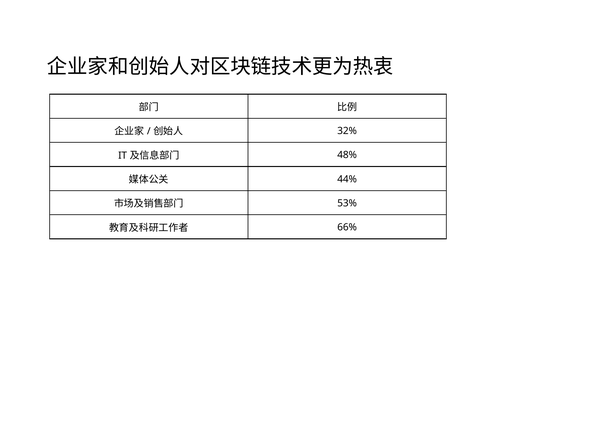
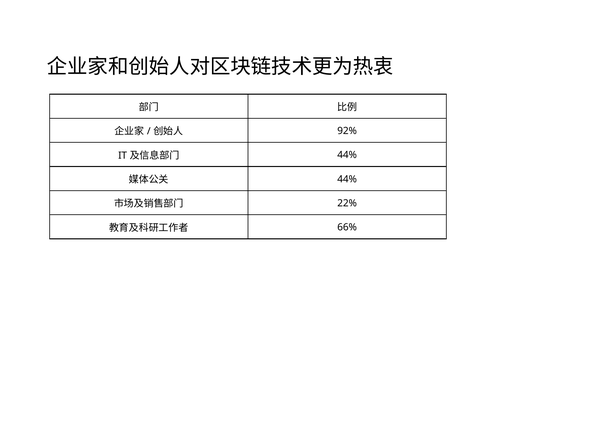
32%: 32% -> 92%
48% at (347, 155): 48% -> 44%
53%: 53% -> 22%
